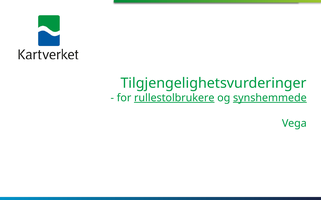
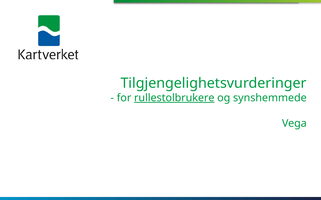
synshemmede underline: present -> none
